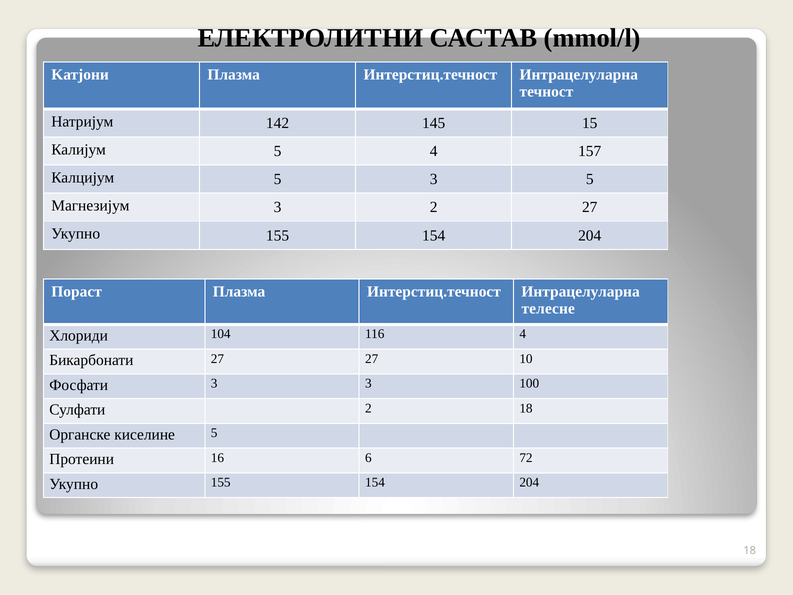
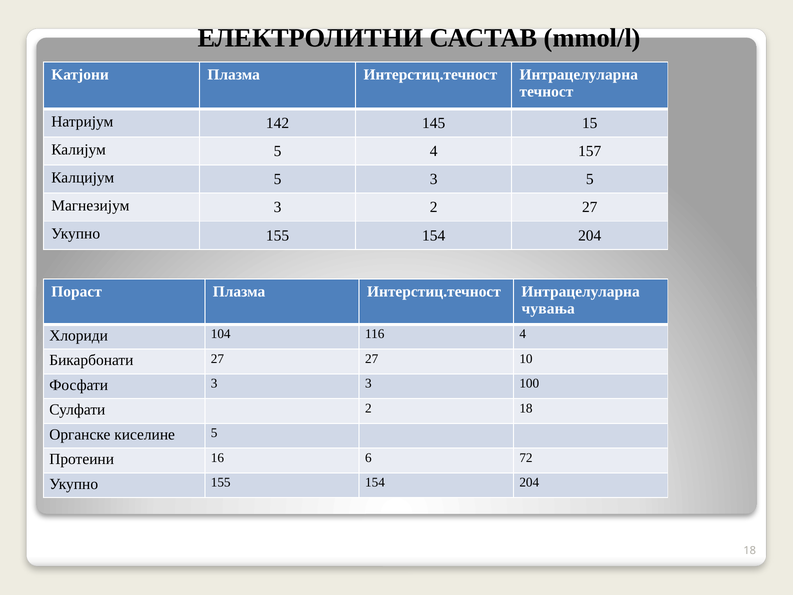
телесне: телесне -> чувања
